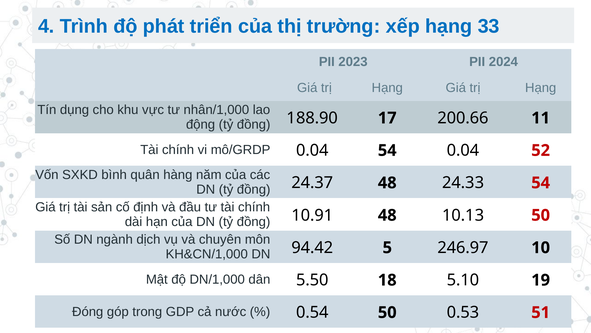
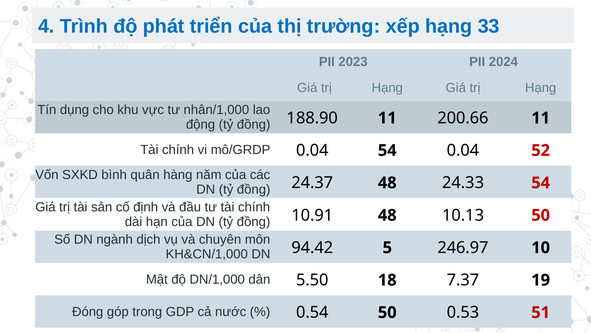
188.90 17: 17 -> 11
5.10: 5.10 -> 7.37
